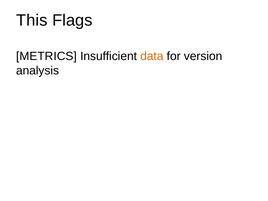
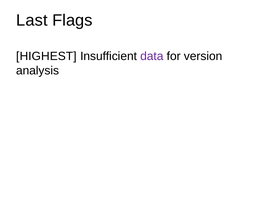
This: This -> Last
METRICS: METRICS -> HIGHEST
data colour: orange -> purple
